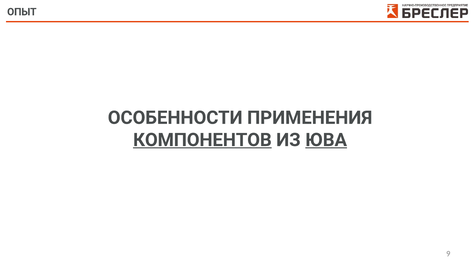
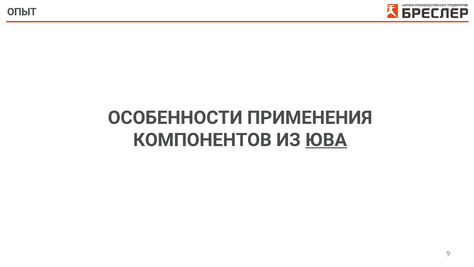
КОМПОНЕНТОВ underline: present -> none
